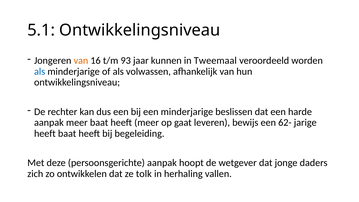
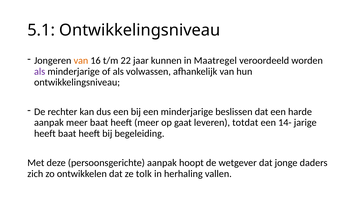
93: 93 -> 22
Tweemaal: Tweemaal -> Maatregel
als at (40, 71) colour: blue -> purple
bewijs: bewijs -> totdat
62-: 62- -> 14-
